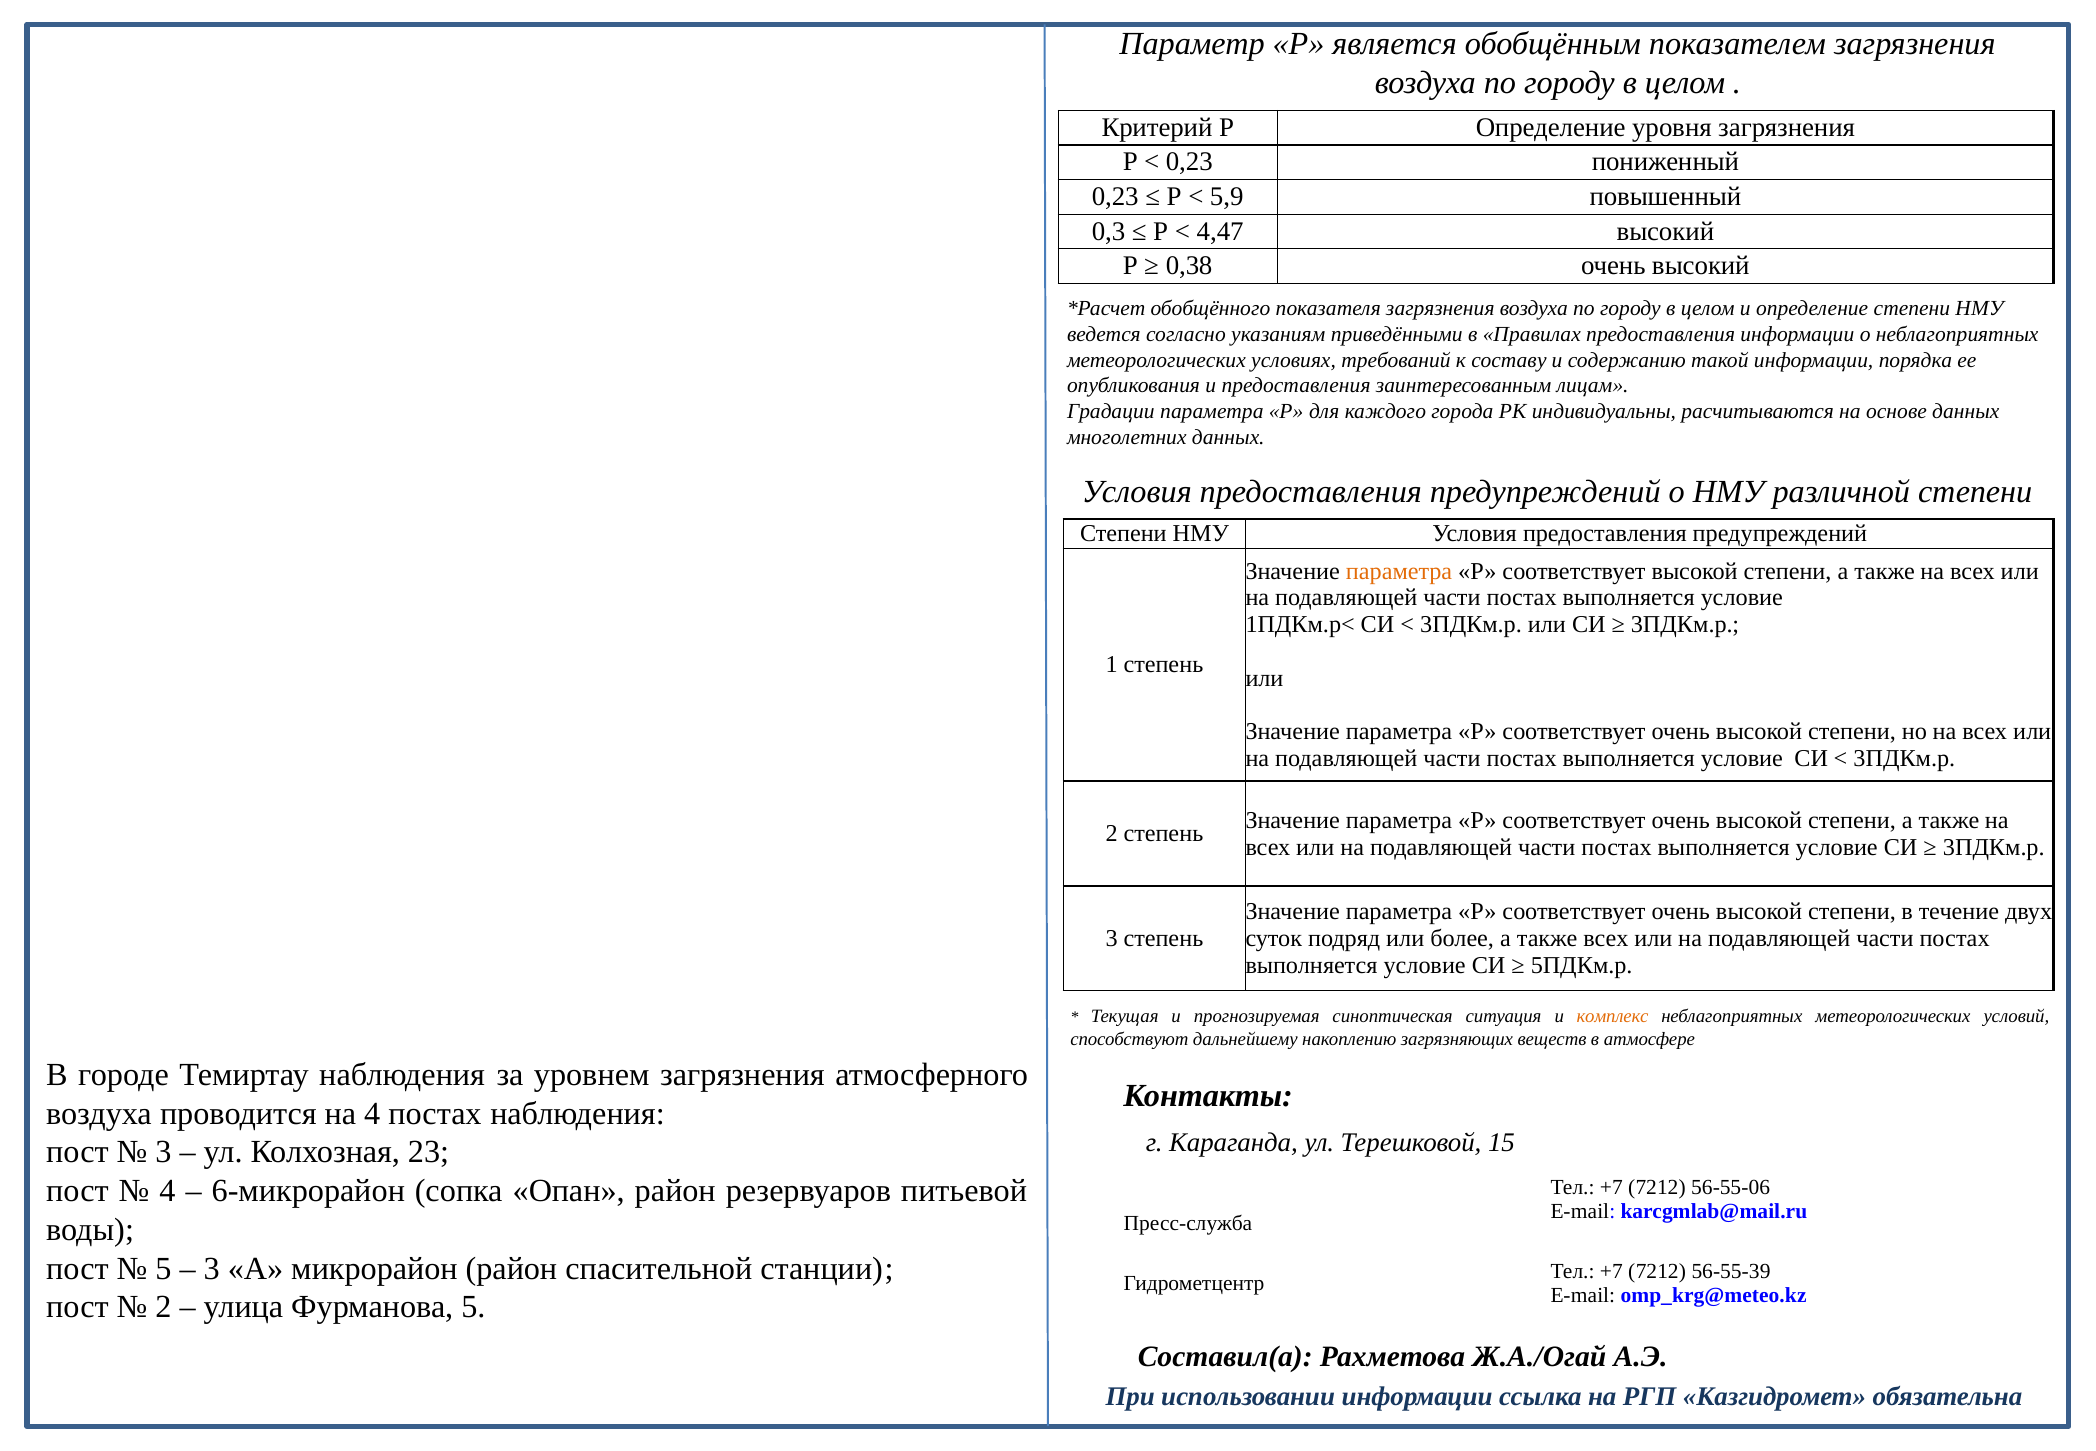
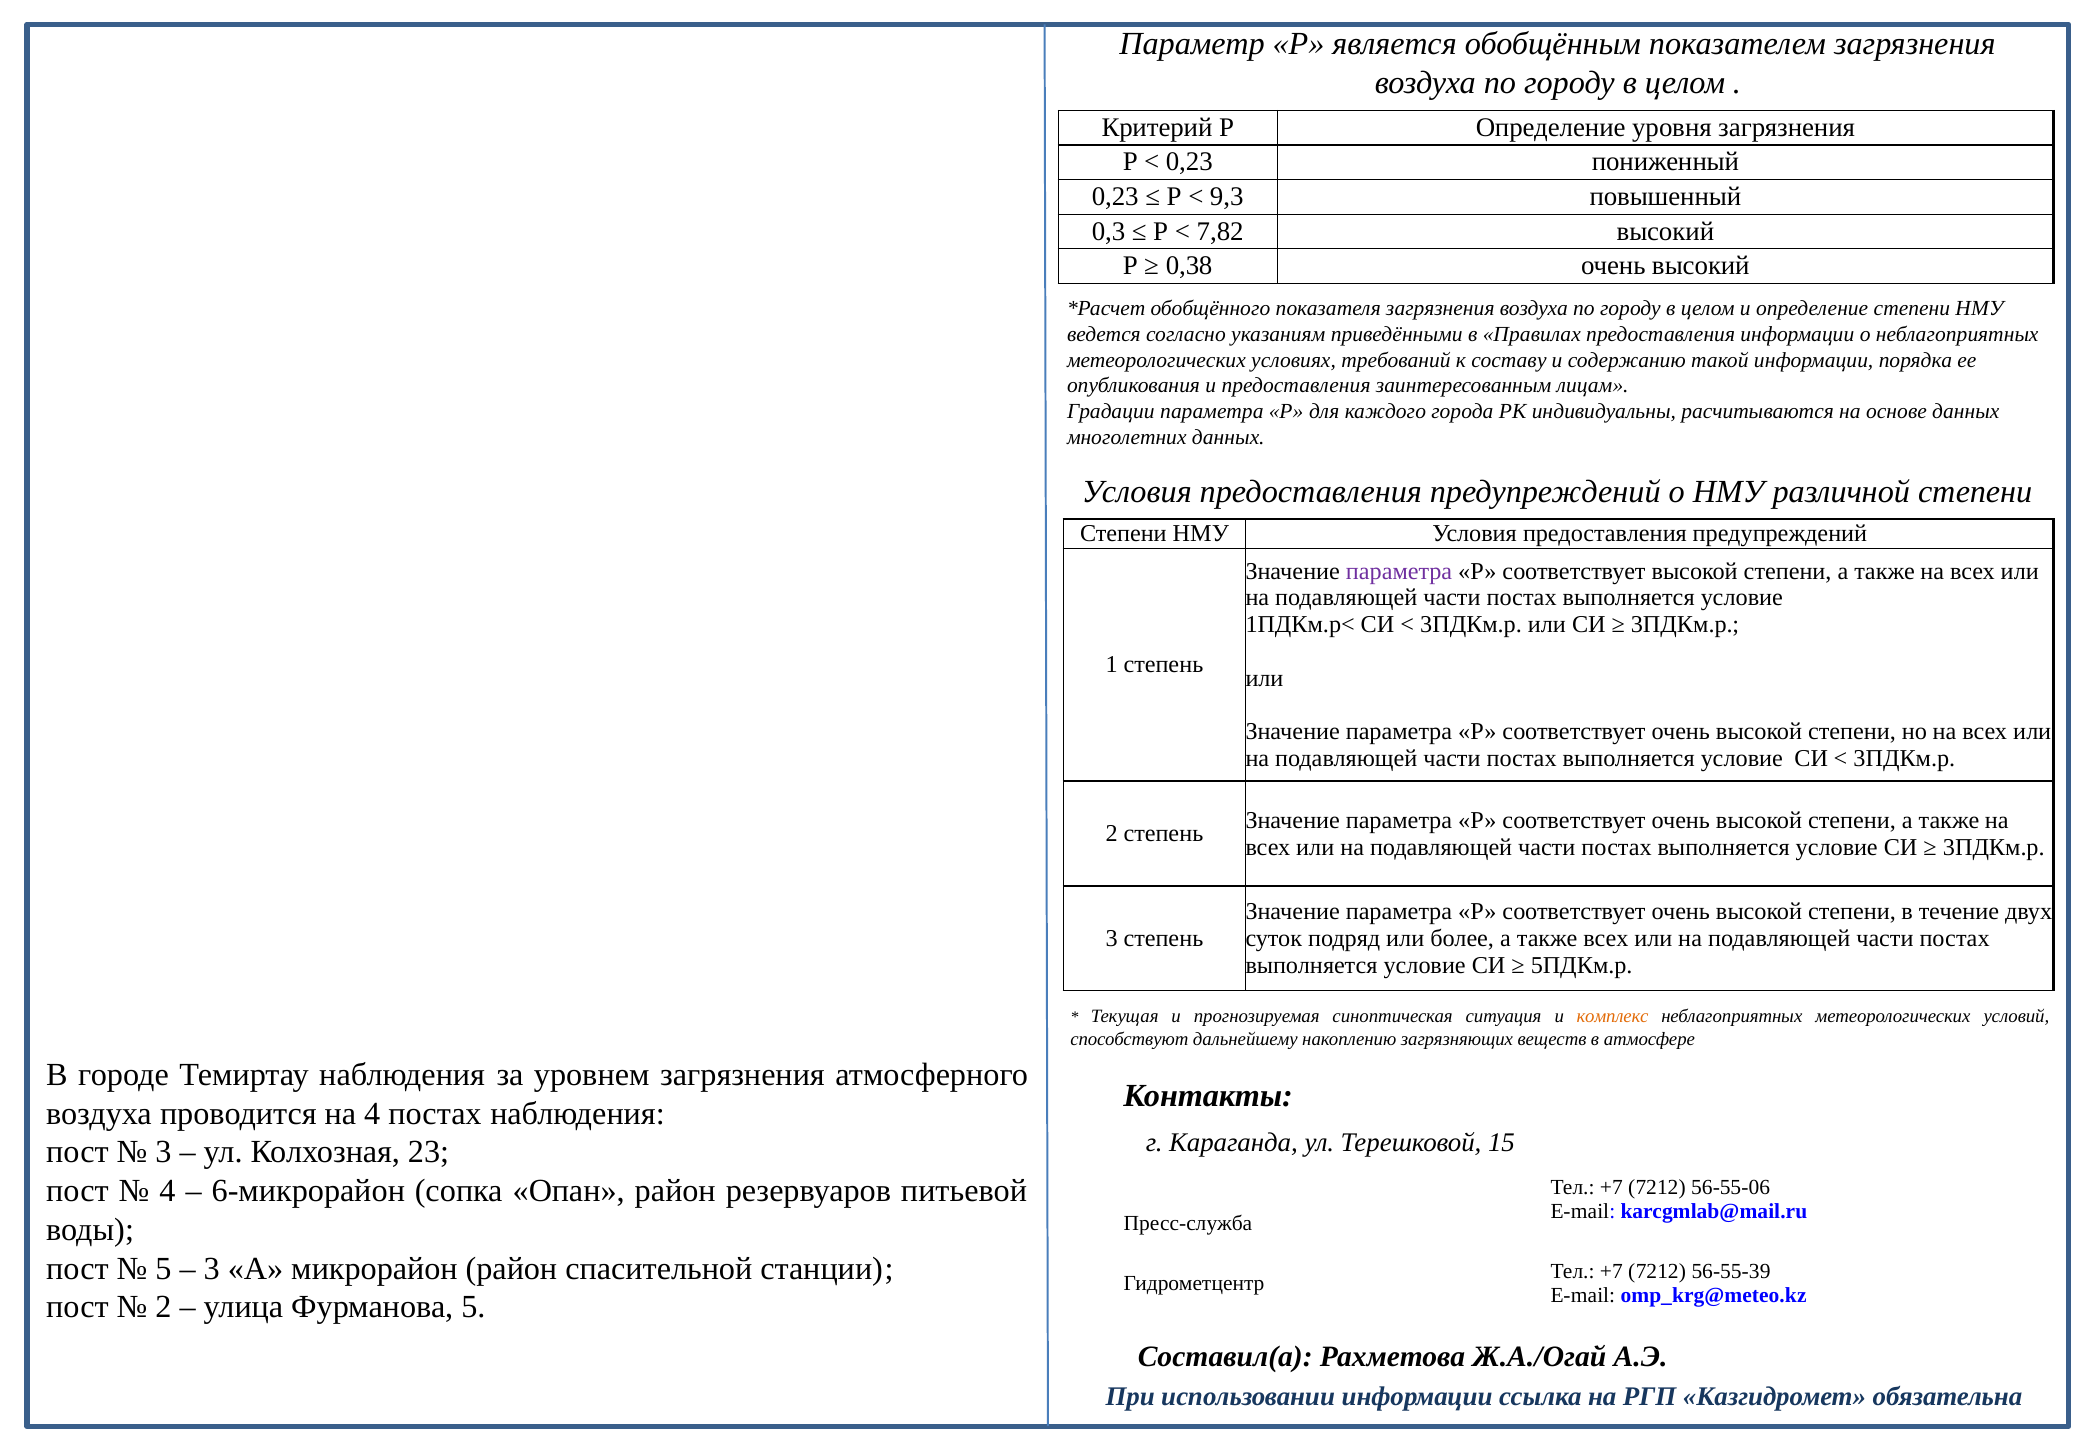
5,9: 5,9 -> 9,3
4,47: 4,47 -> 7,82
параметра at (1399, 571) colour: orange -> purple
